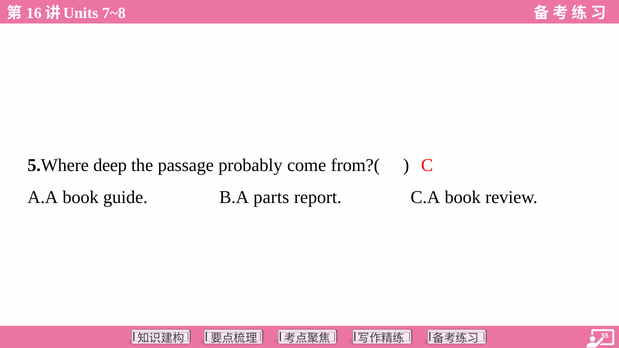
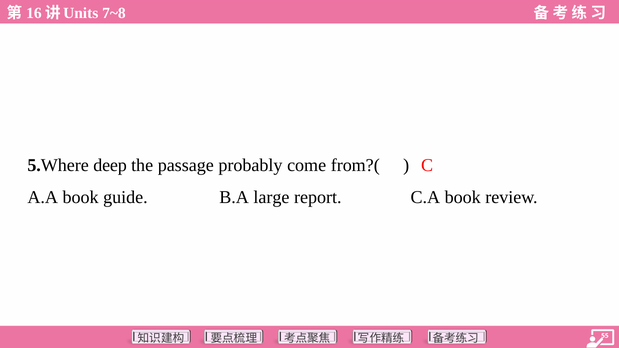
parts: parts -> large
